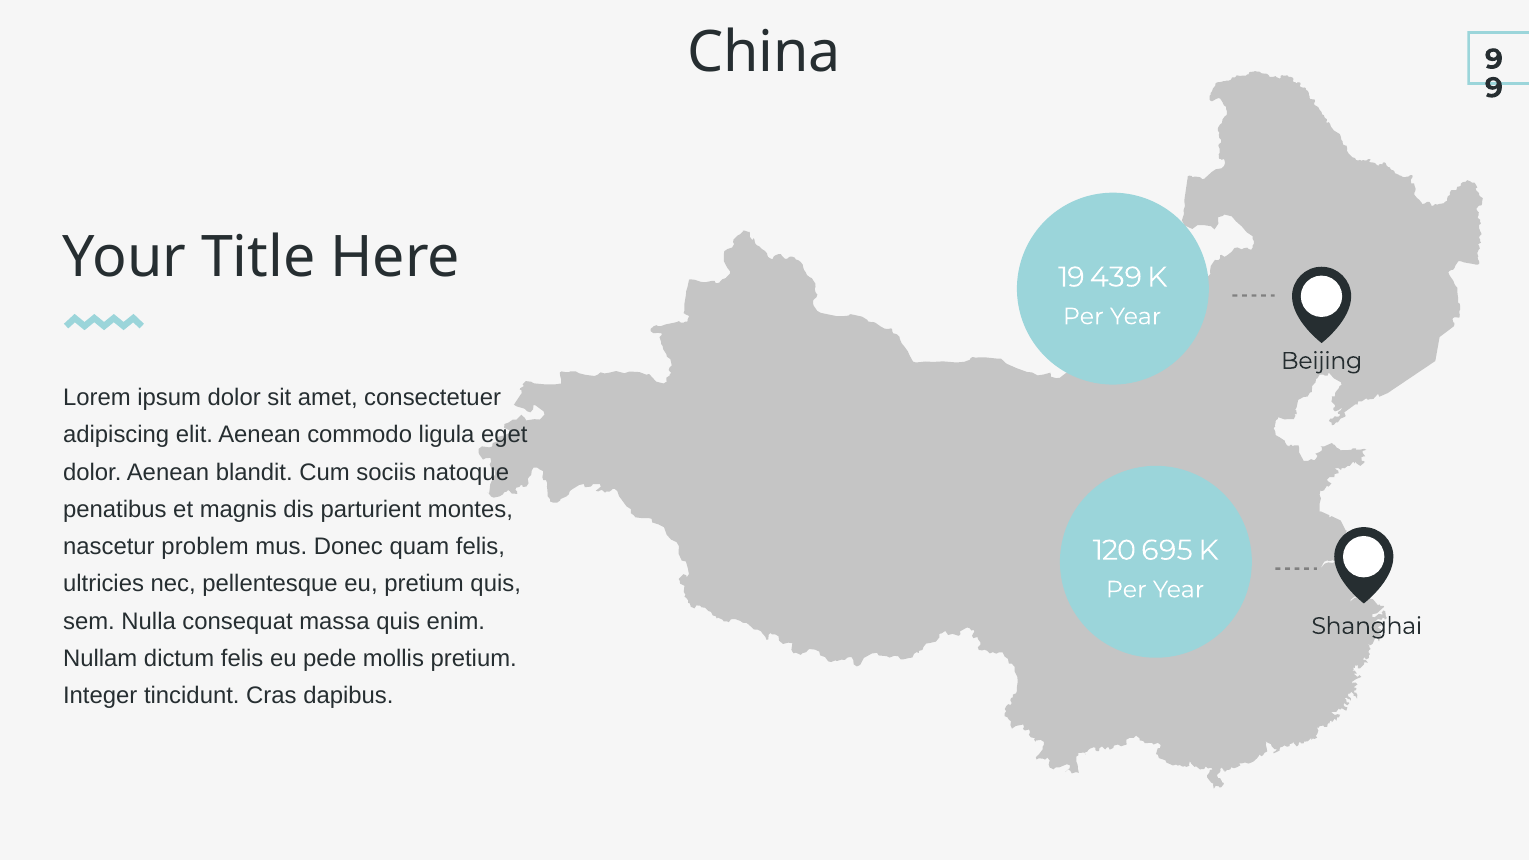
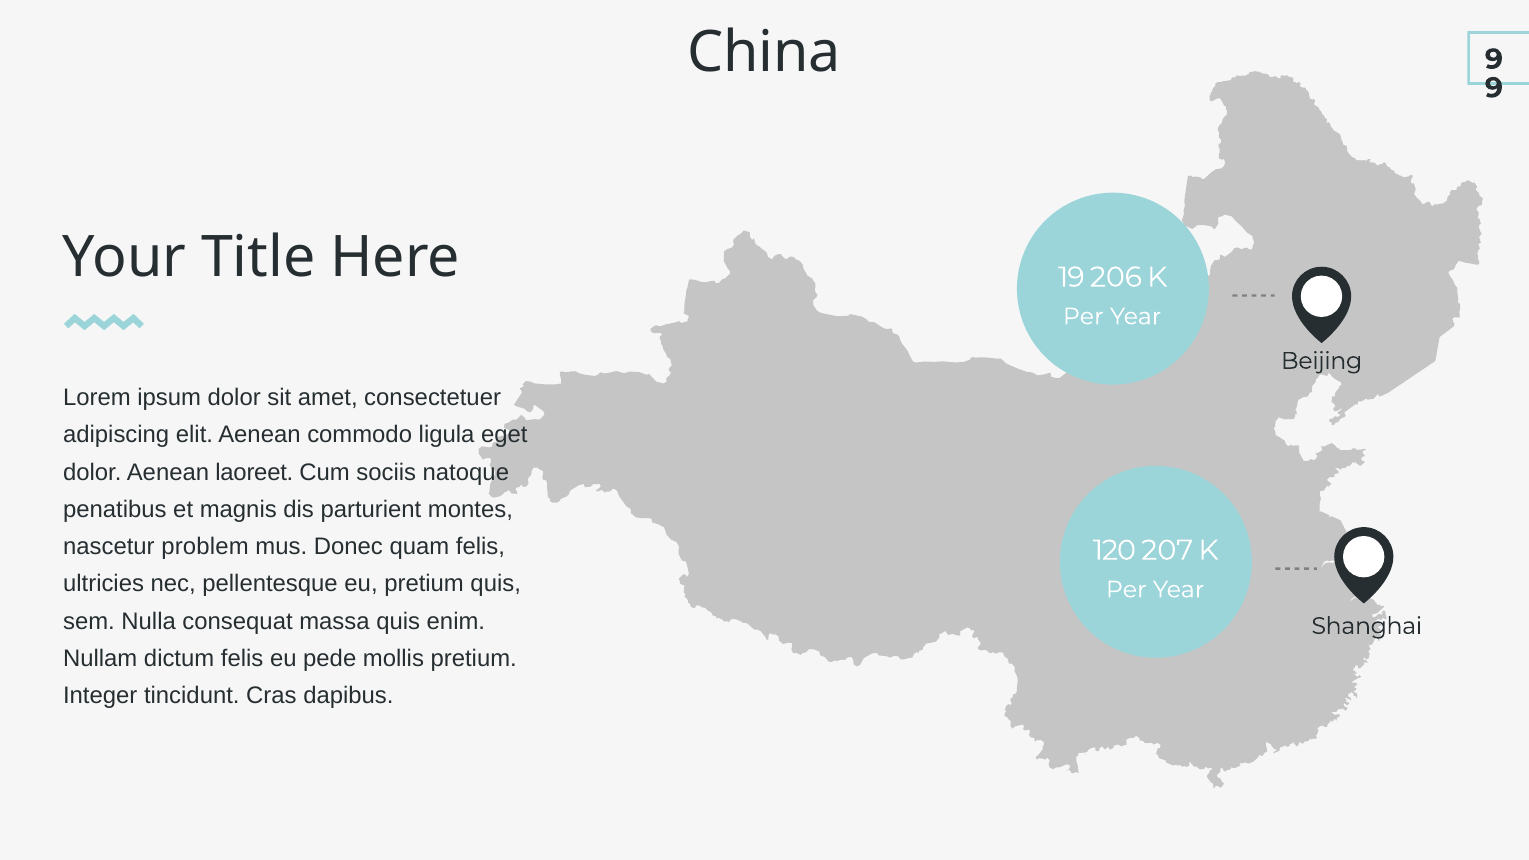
439: 439 -> 206
blandit: blandit -> laoreet
695: 695 -> 207
